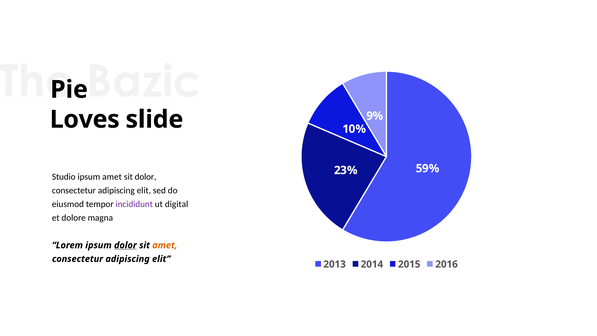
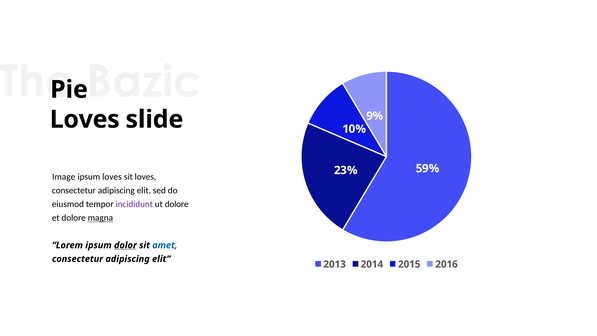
Studio: Studio -> Image
ipsum amet: amet -> loves
sit dolor: dolor -> loves
ut digital: digital -> dolore
magna underline: none -> present
amet at (165, 245) colour: orange -> blue
